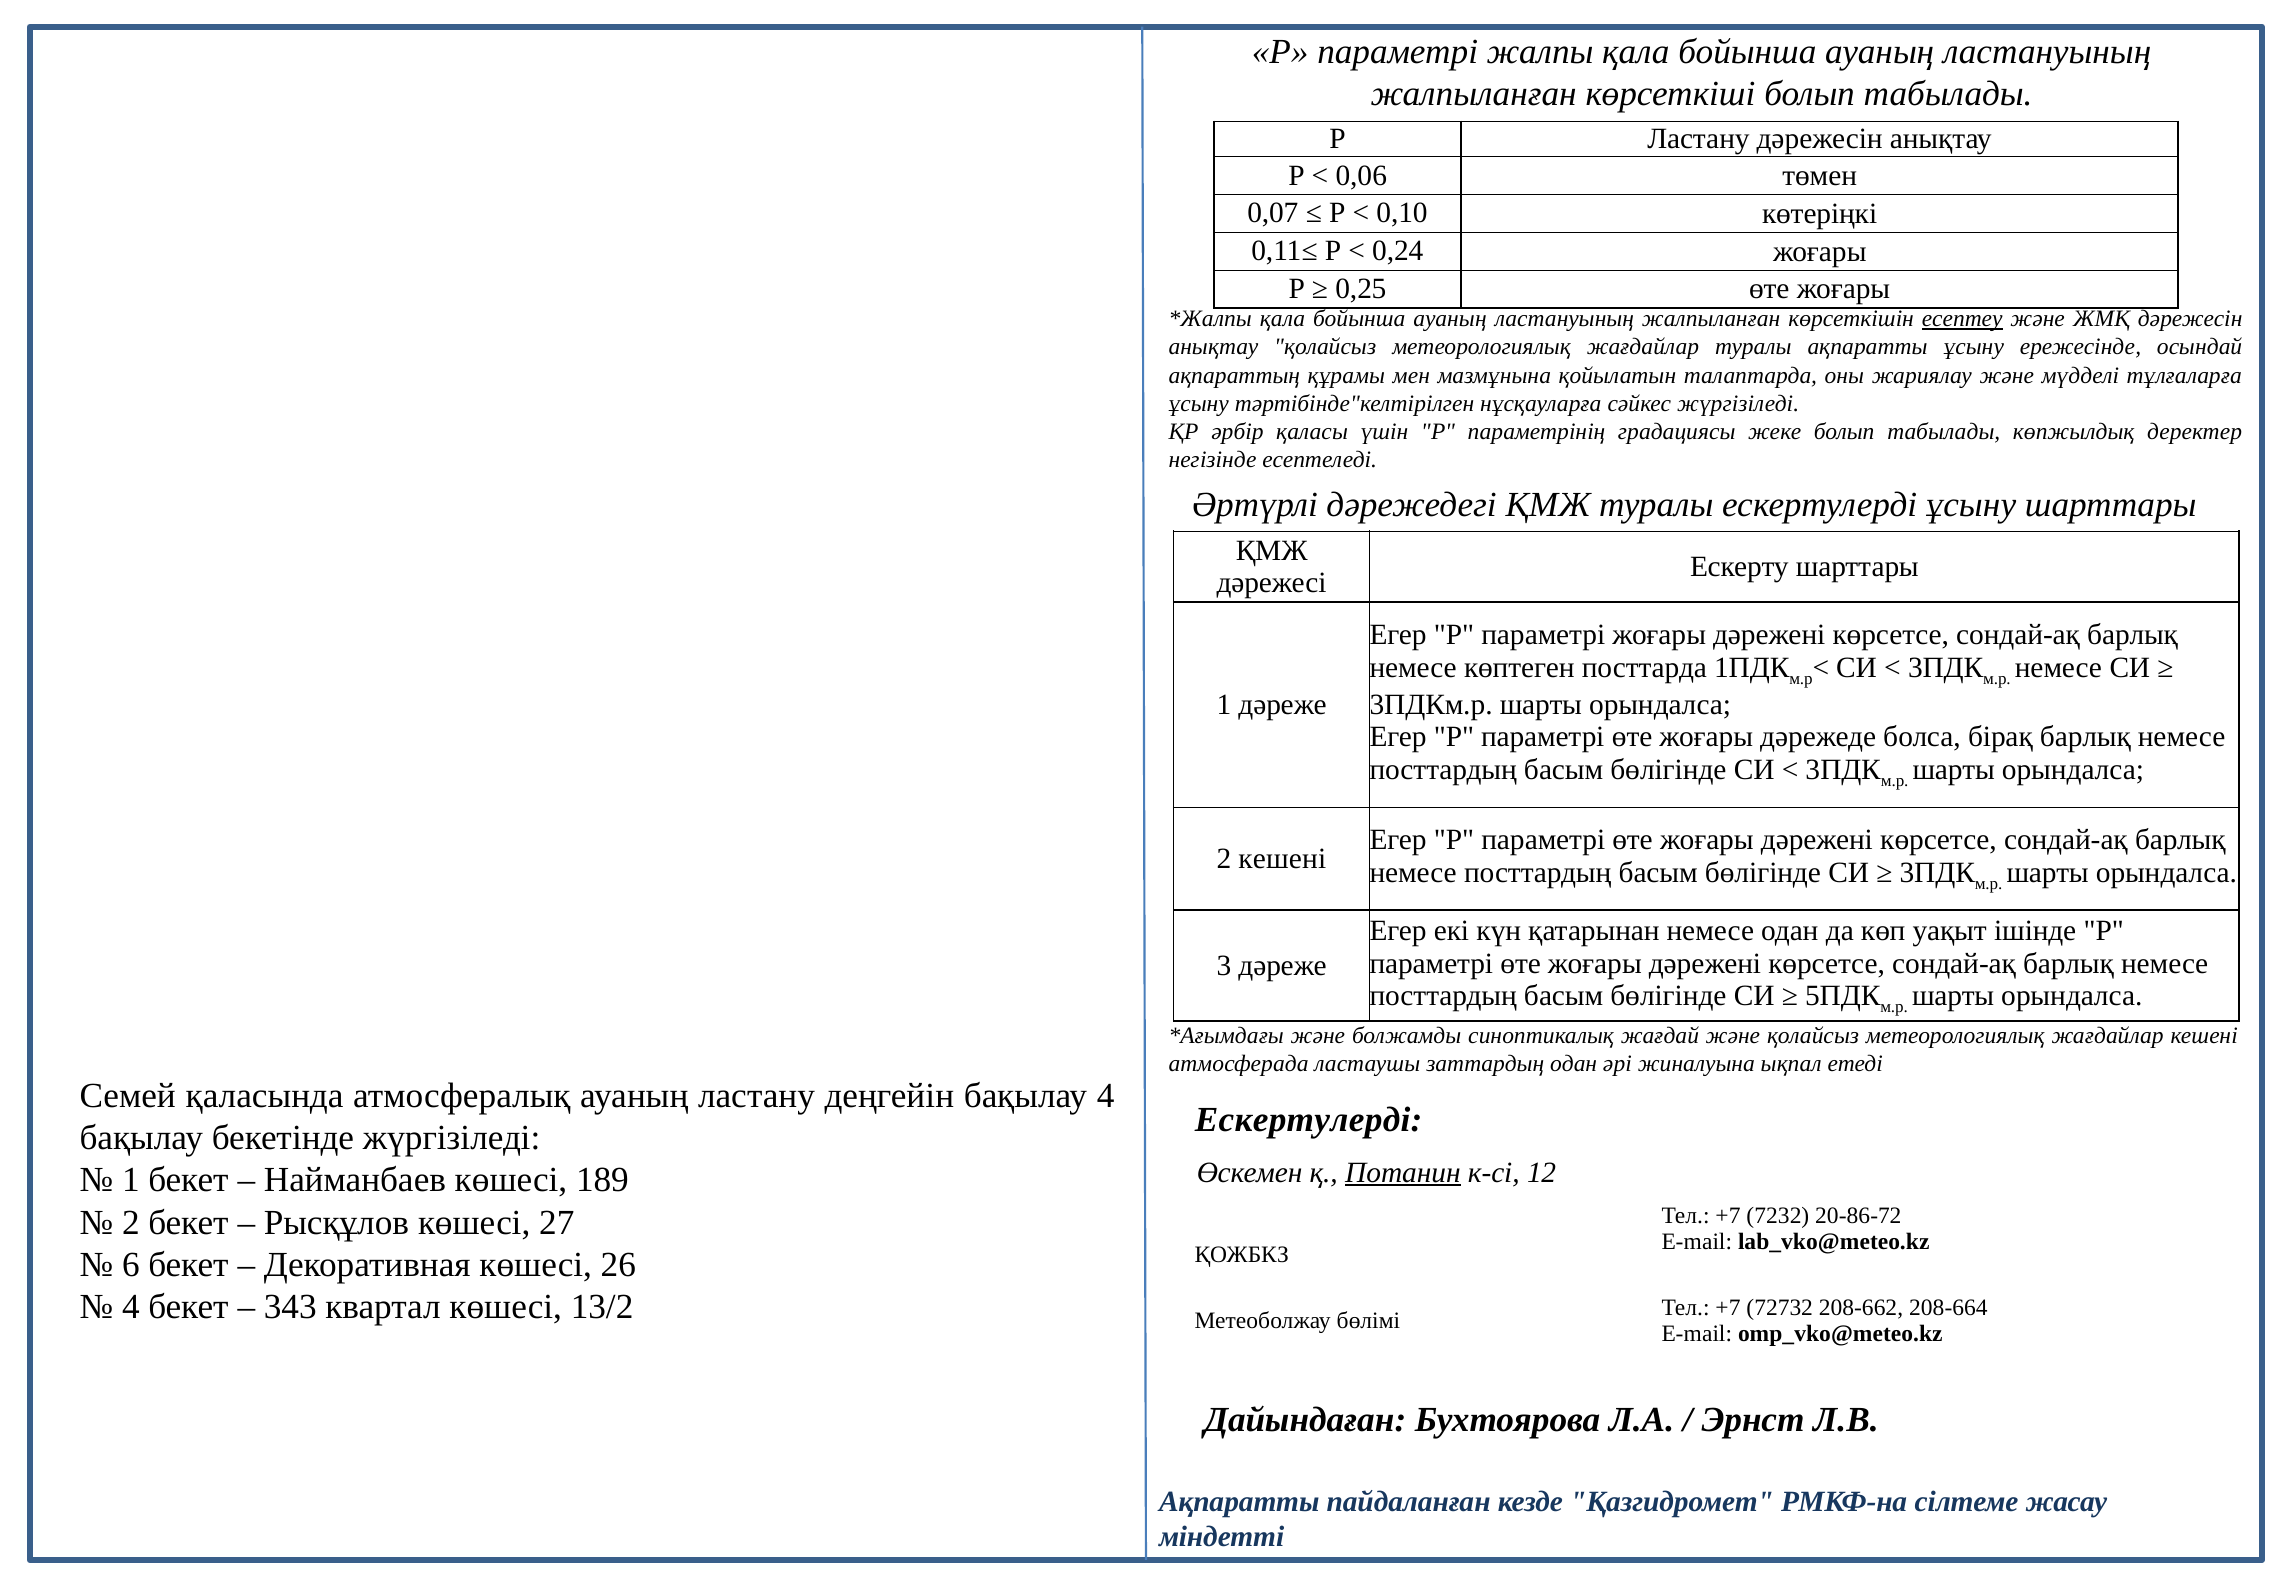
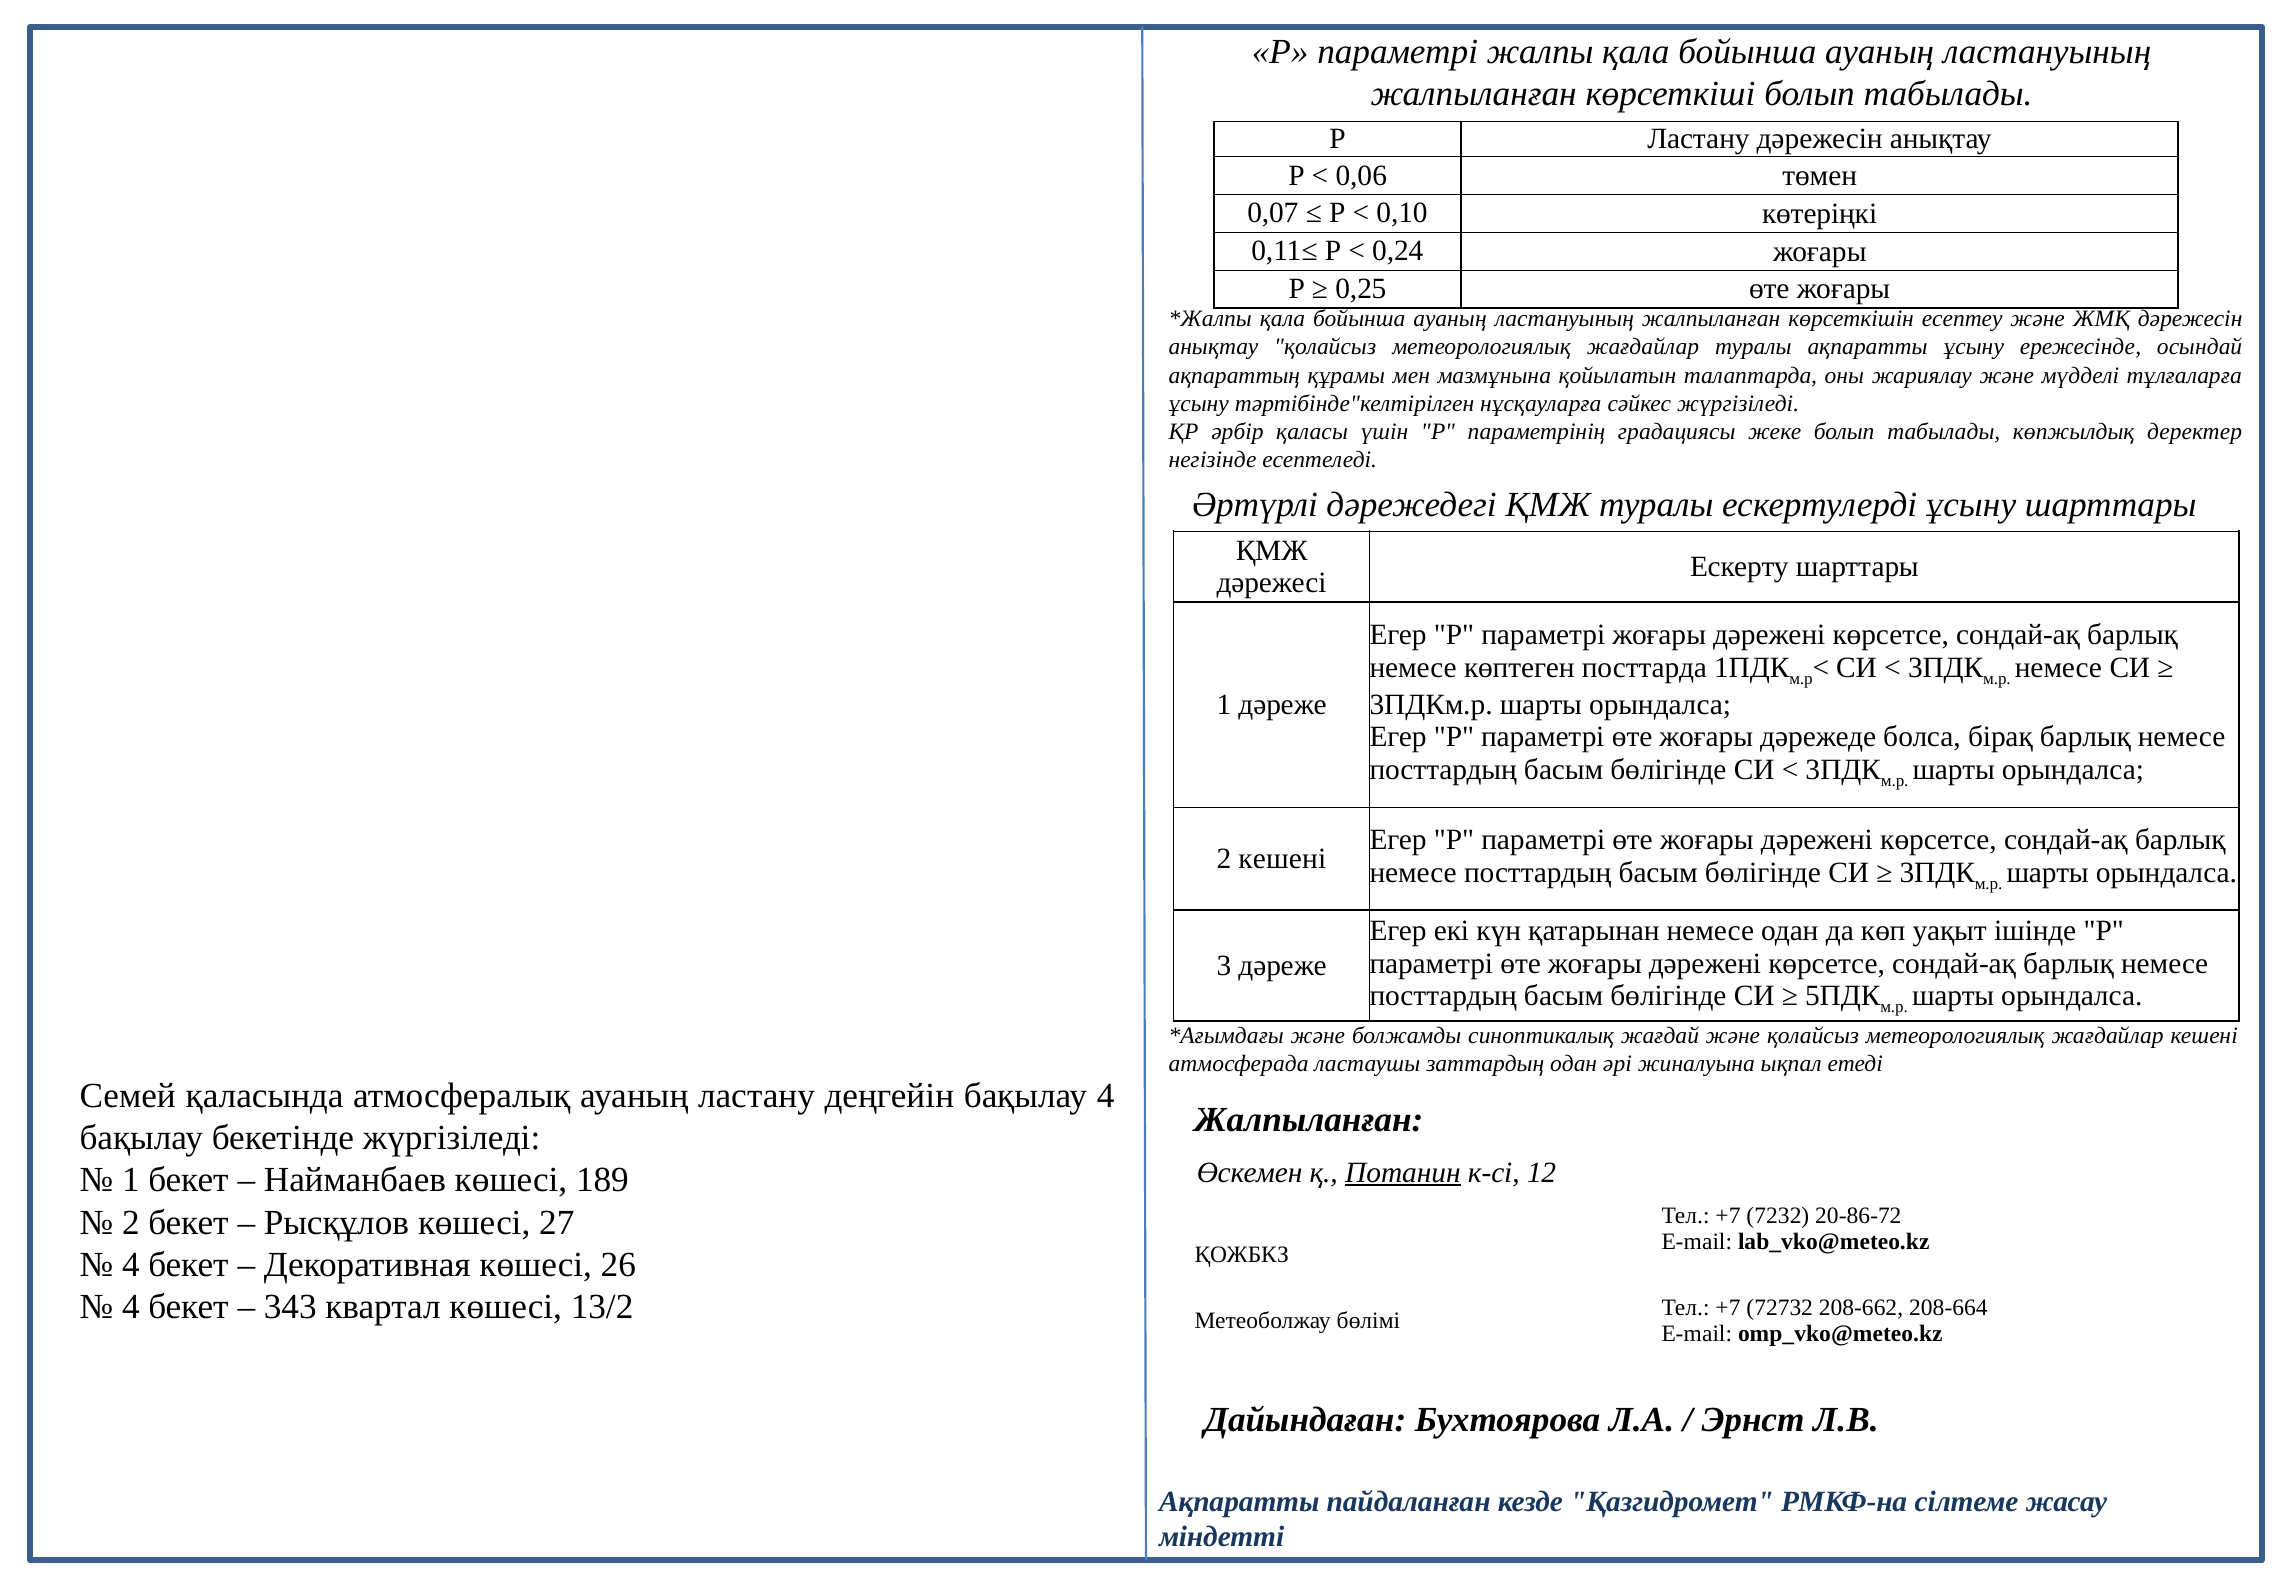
есептеу underline: present -> none
Ескертулерді at (1309, 1120): Ескертулерді -> Жалпыланған
6 at (131, 1265): 6 -> 4
